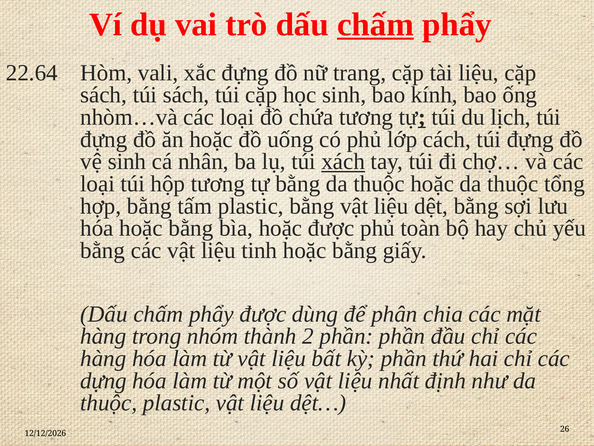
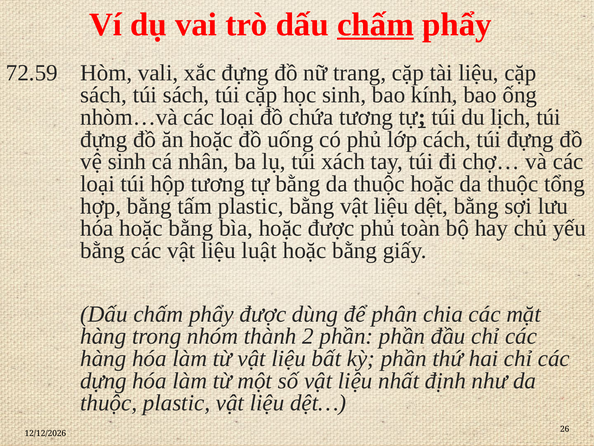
22.64: 22.64 -> 72.59
xách underline: present -> none
tinh: tinh -> luật
